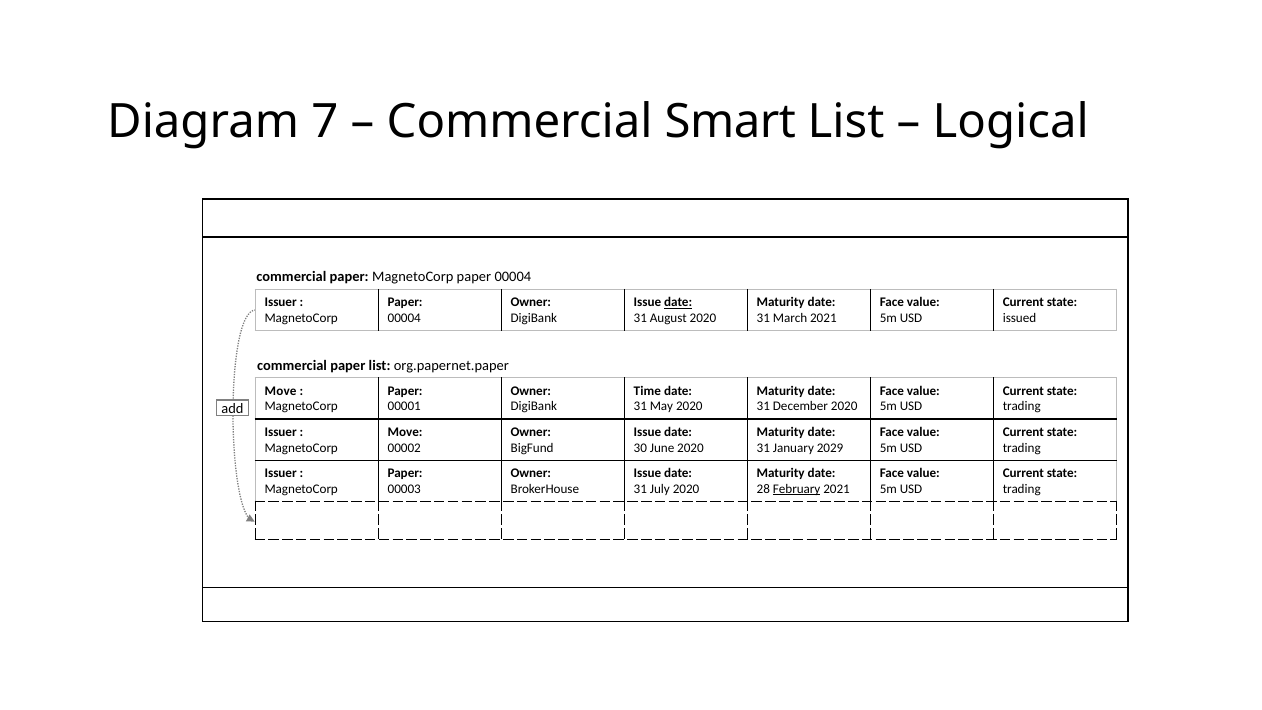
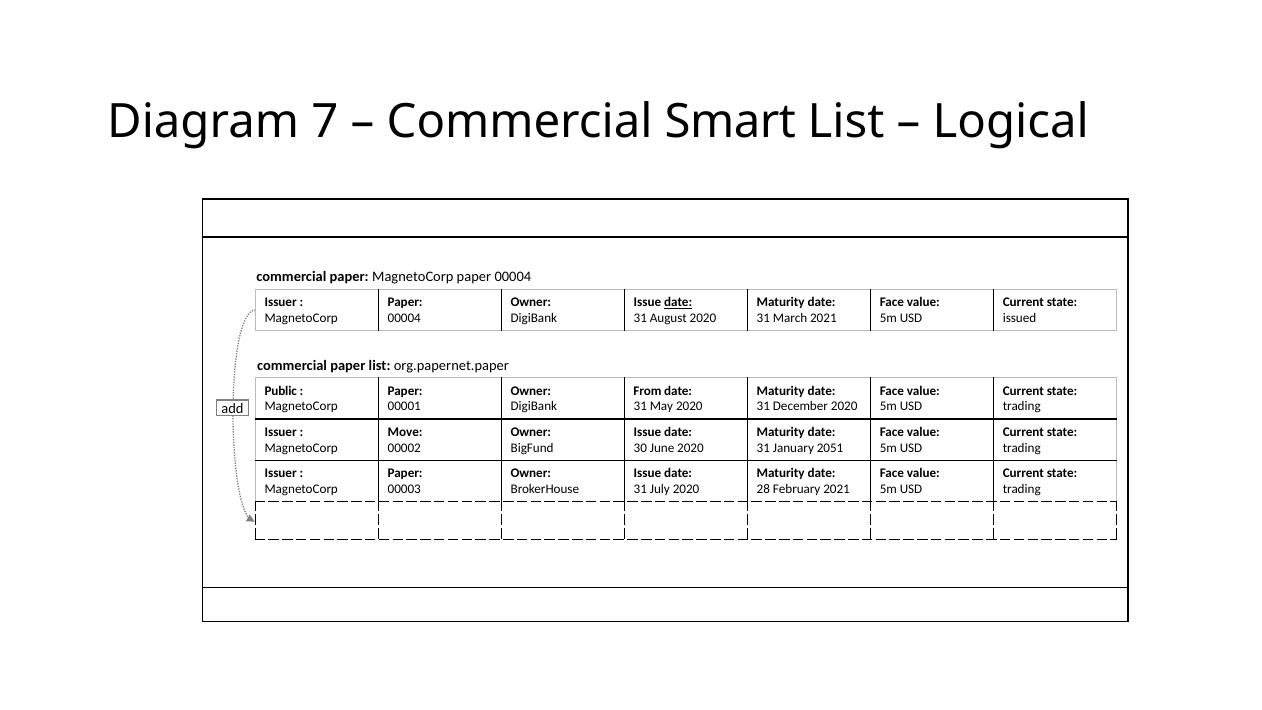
Move at (281, 391): Move -> Public
Time: Time -> From
2029: 2029 -> 2051
February underline: present -> none
